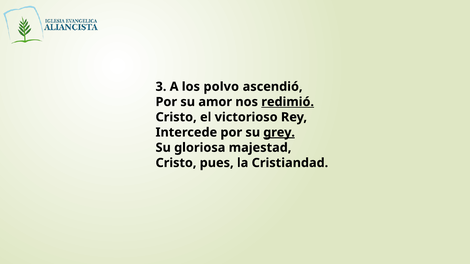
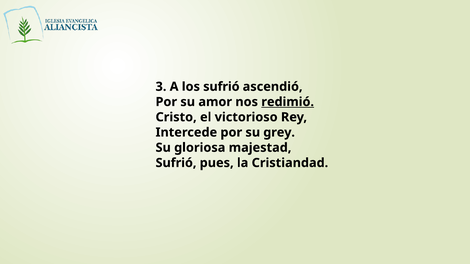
los polvo: polvo -> sufrió
grey underline: present -> none
Cristo at (176, 163): Cristo -> Sufrió
